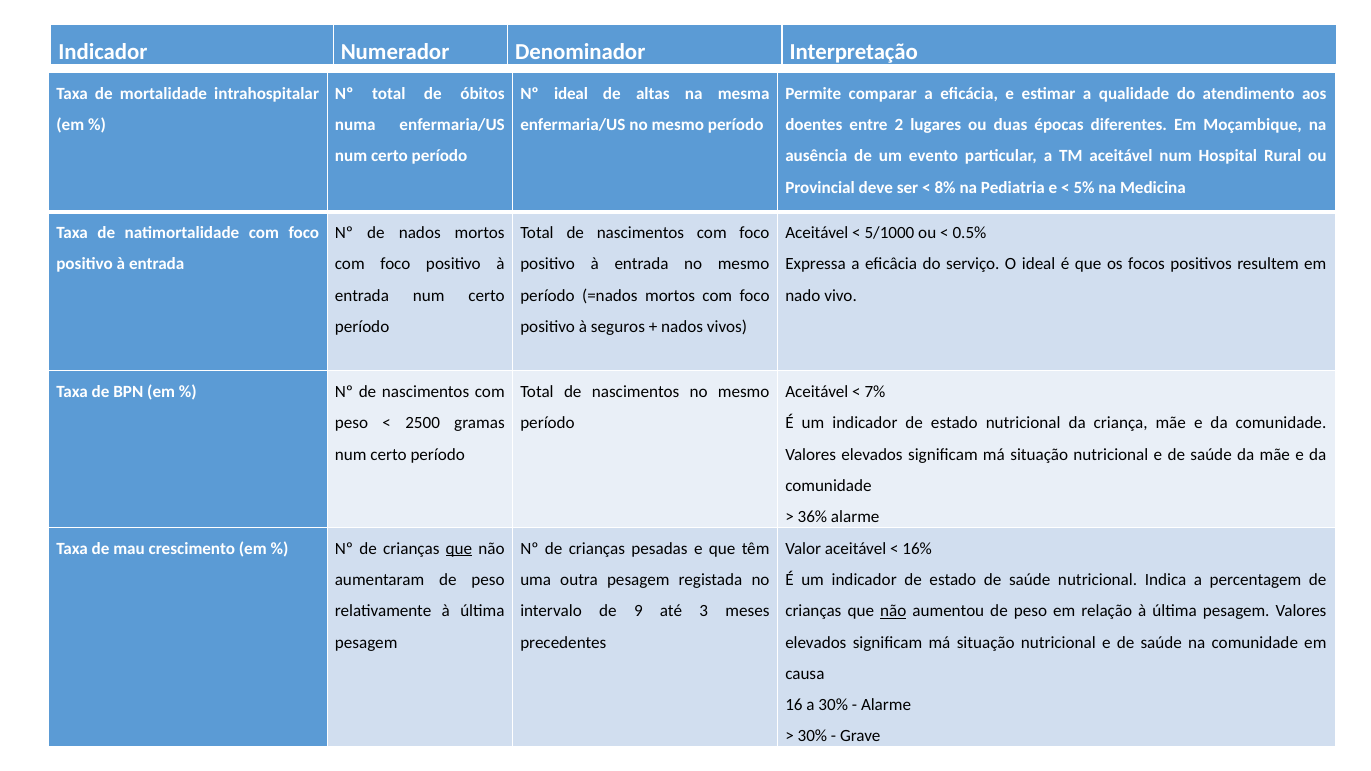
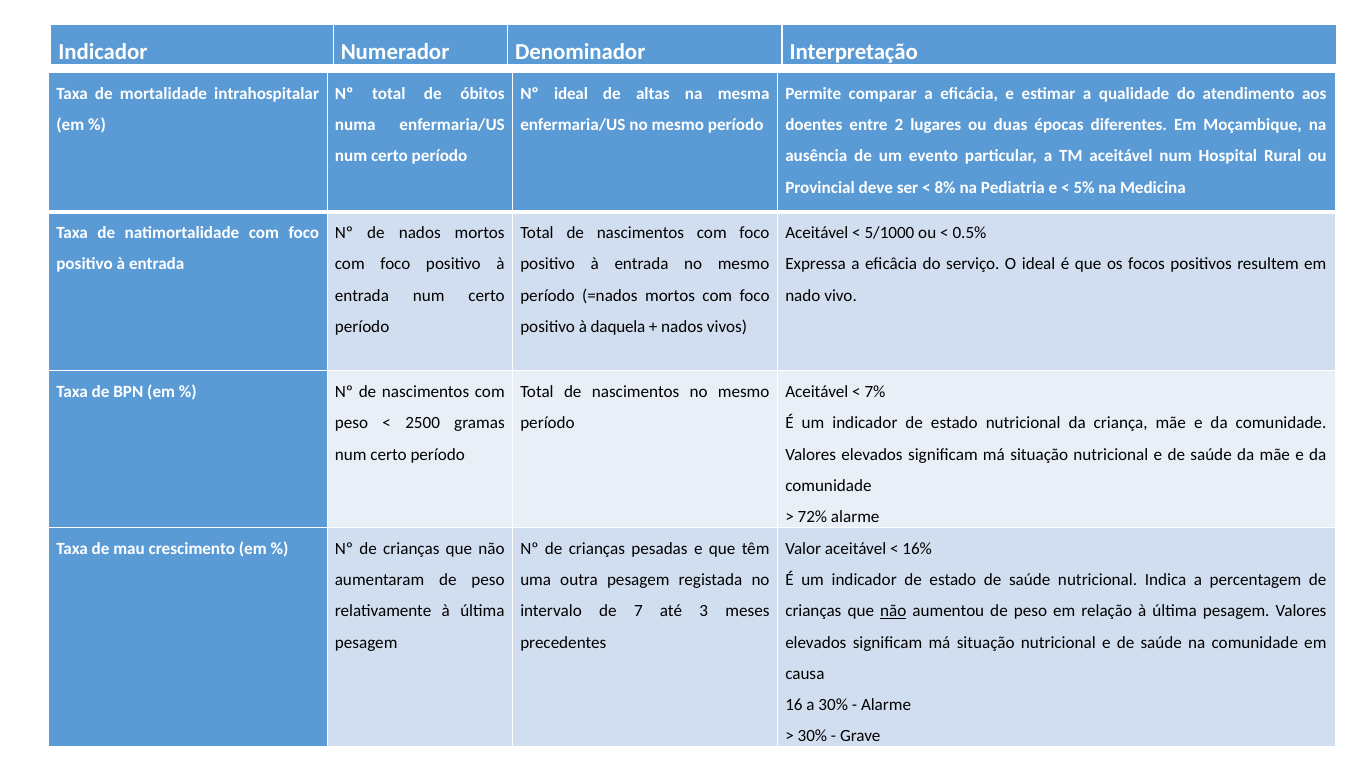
seguros: seguros -> daquela
36%: 36% -> 72%
que at (459, 549) underline: present -> none
9: 9 -> 7
